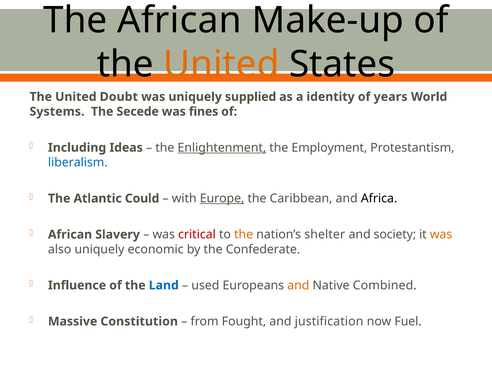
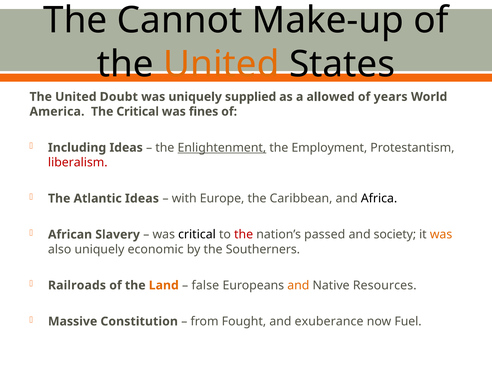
The African: African -> Cannot
identity: identity -> allowed
Systems: Systems -> America
The Secede: Secede -> Critical
liberalism colour: blue -> red
Atlantic Could: Could -> Ideas
Europe underline: present -> none
critical at (197, 235) colour: red -> black
the at (244, 235) colour: orange -> red
shelter: shelter -> passed
Confederate: Confederate -> Southerners
Influence: Influence -> Railroads
Land colour: blue -> orange
used: used -> false
Combined: Combined -> Resources
justification: justification -> exuberance
